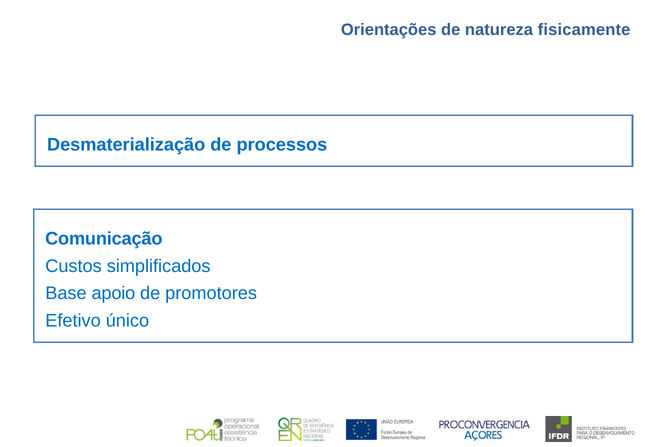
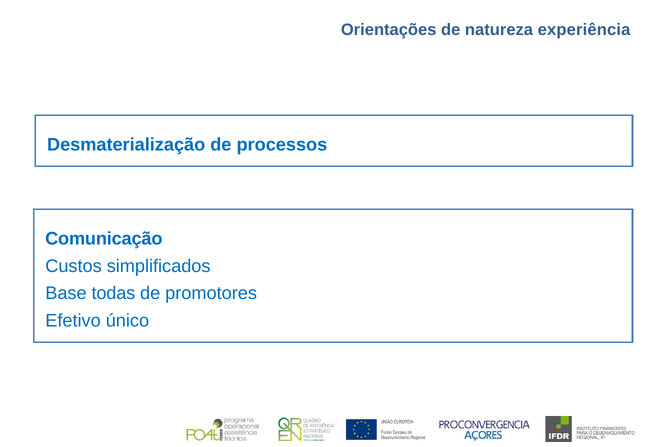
fisicamente: fisicamente -> experiência
apoio: apoio -> todas
